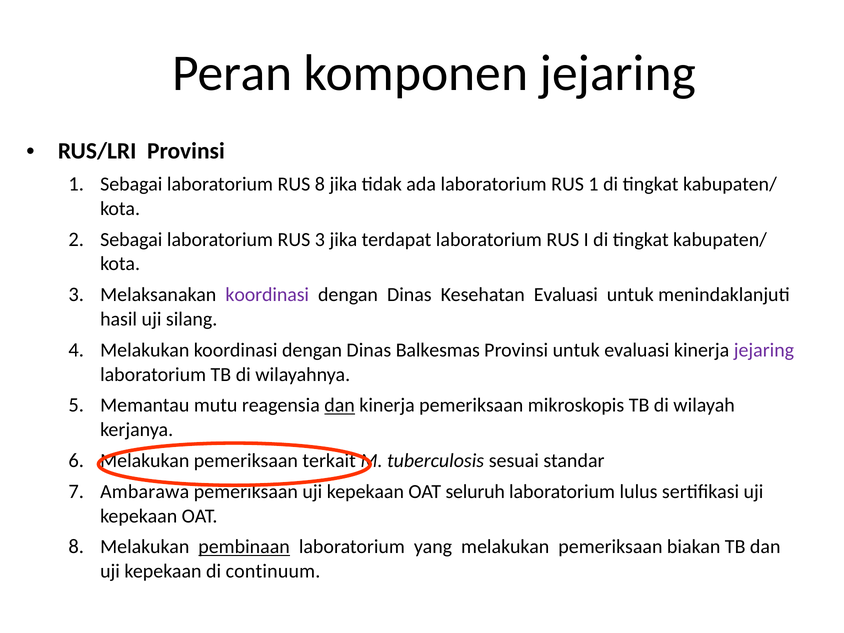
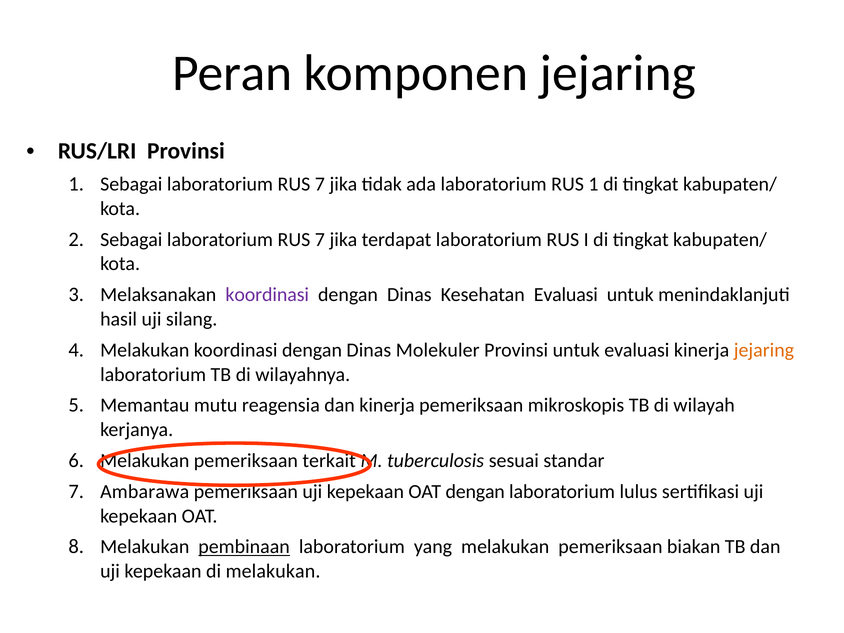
8 at (320, 184): 8 -> 7
3 at (320, 240): 3 -> 7
Balkesmas: Balkesmas -> Molekuler
jejaring at (764, 350) colour: purple -> orange
dan at (340, 405) underline: present -> none
OAT seluruh: seluruh -> dengan
di continuum: continuum -> melakukan
